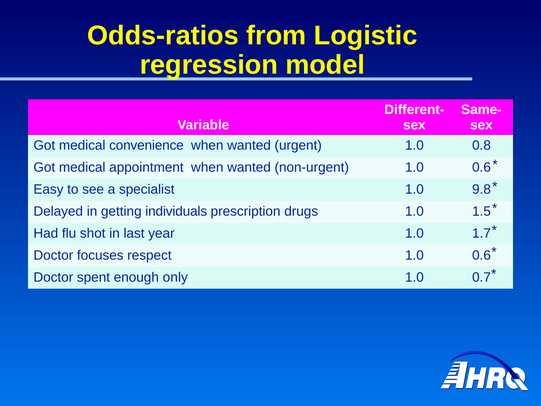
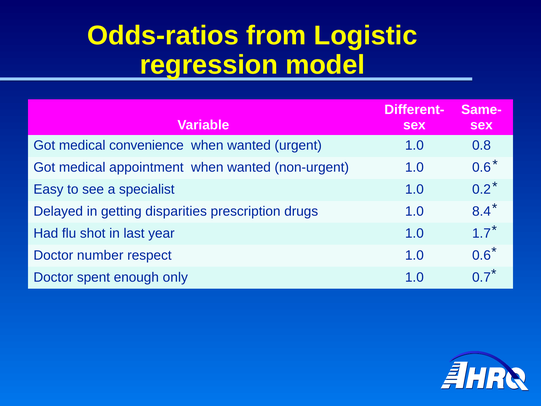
9.8: 9.8 -> 0.2
individuals: individuals -> disparities
1.5: 1.5 -> 8.4
focuses: focuses -> number
